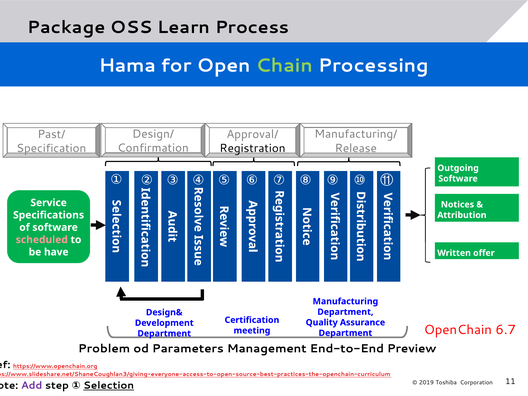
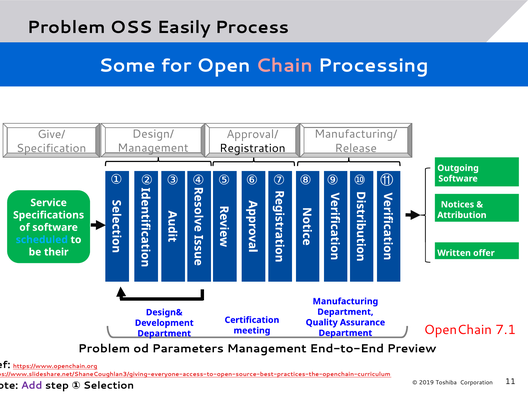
Package at (66, 27): Package -> Problem
Learn: Learn -> Easily
Hama: Hama -> Some
Chain colour: light green -> pink
Past/: Past/ -> Give/
Confirmation at (153, 148): Confirmation -> Management
scheduled colour: pink -> light blue
have: have -> their
6.7: 6.7 -> 7.1
Selection underline: present -> none
